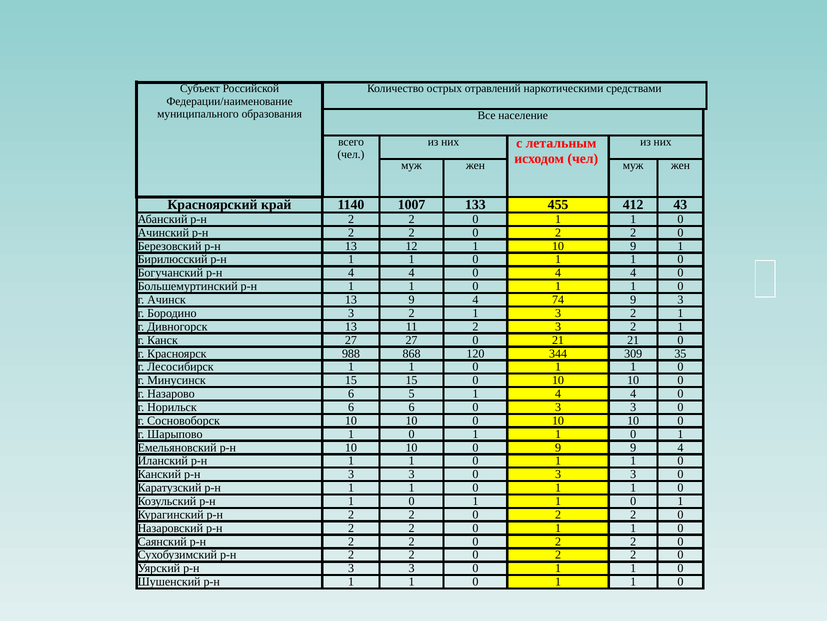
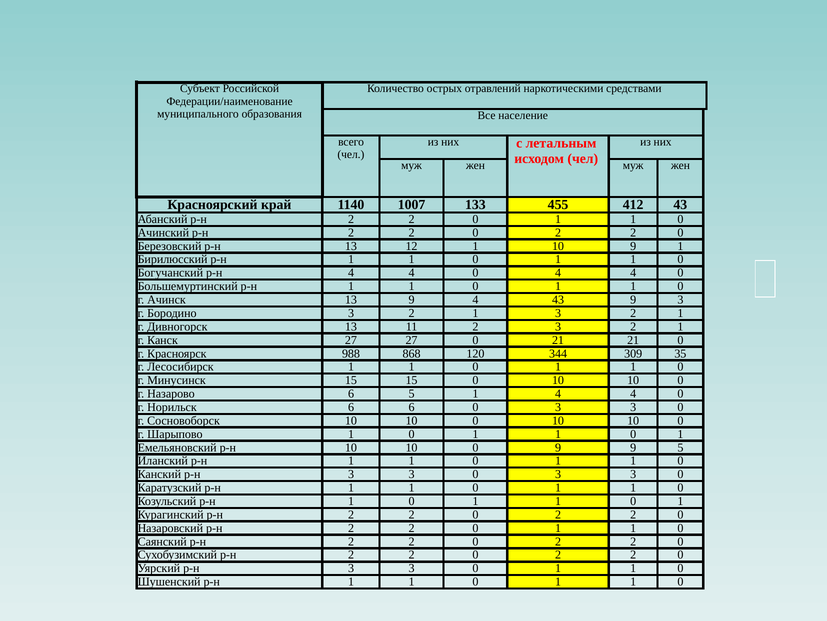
4 74: 74 -> 43
9 9 4: 4 -> 5
